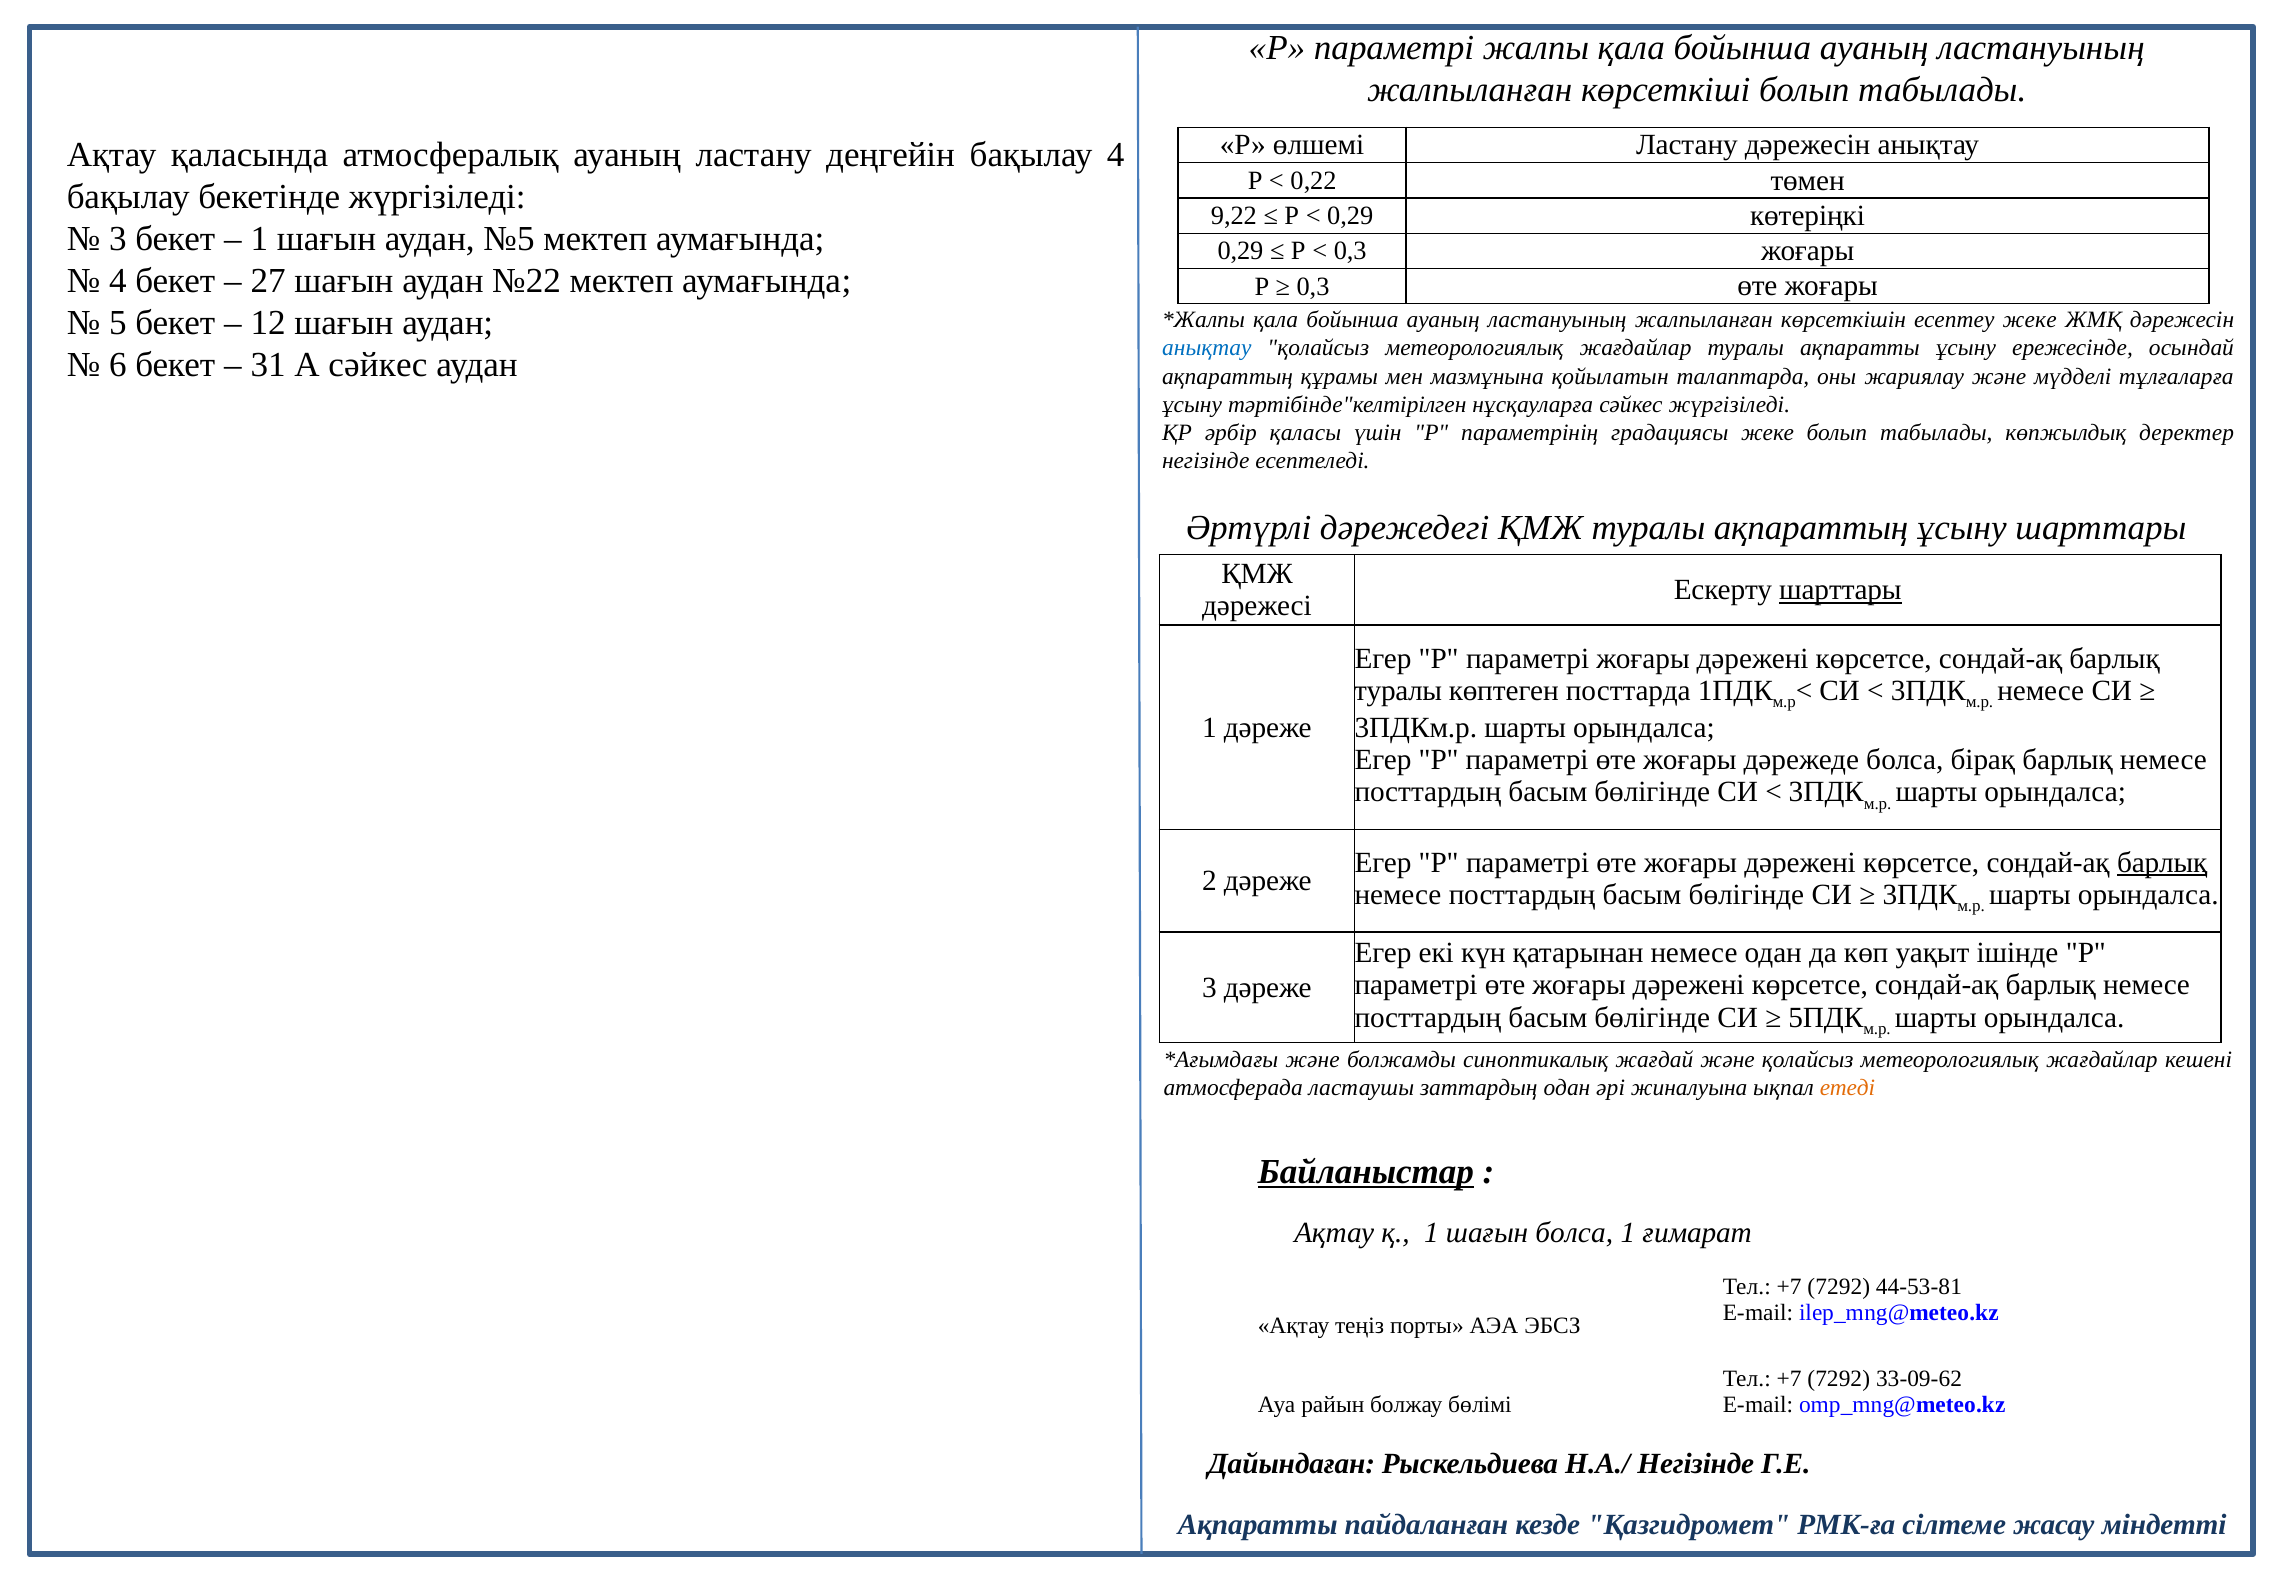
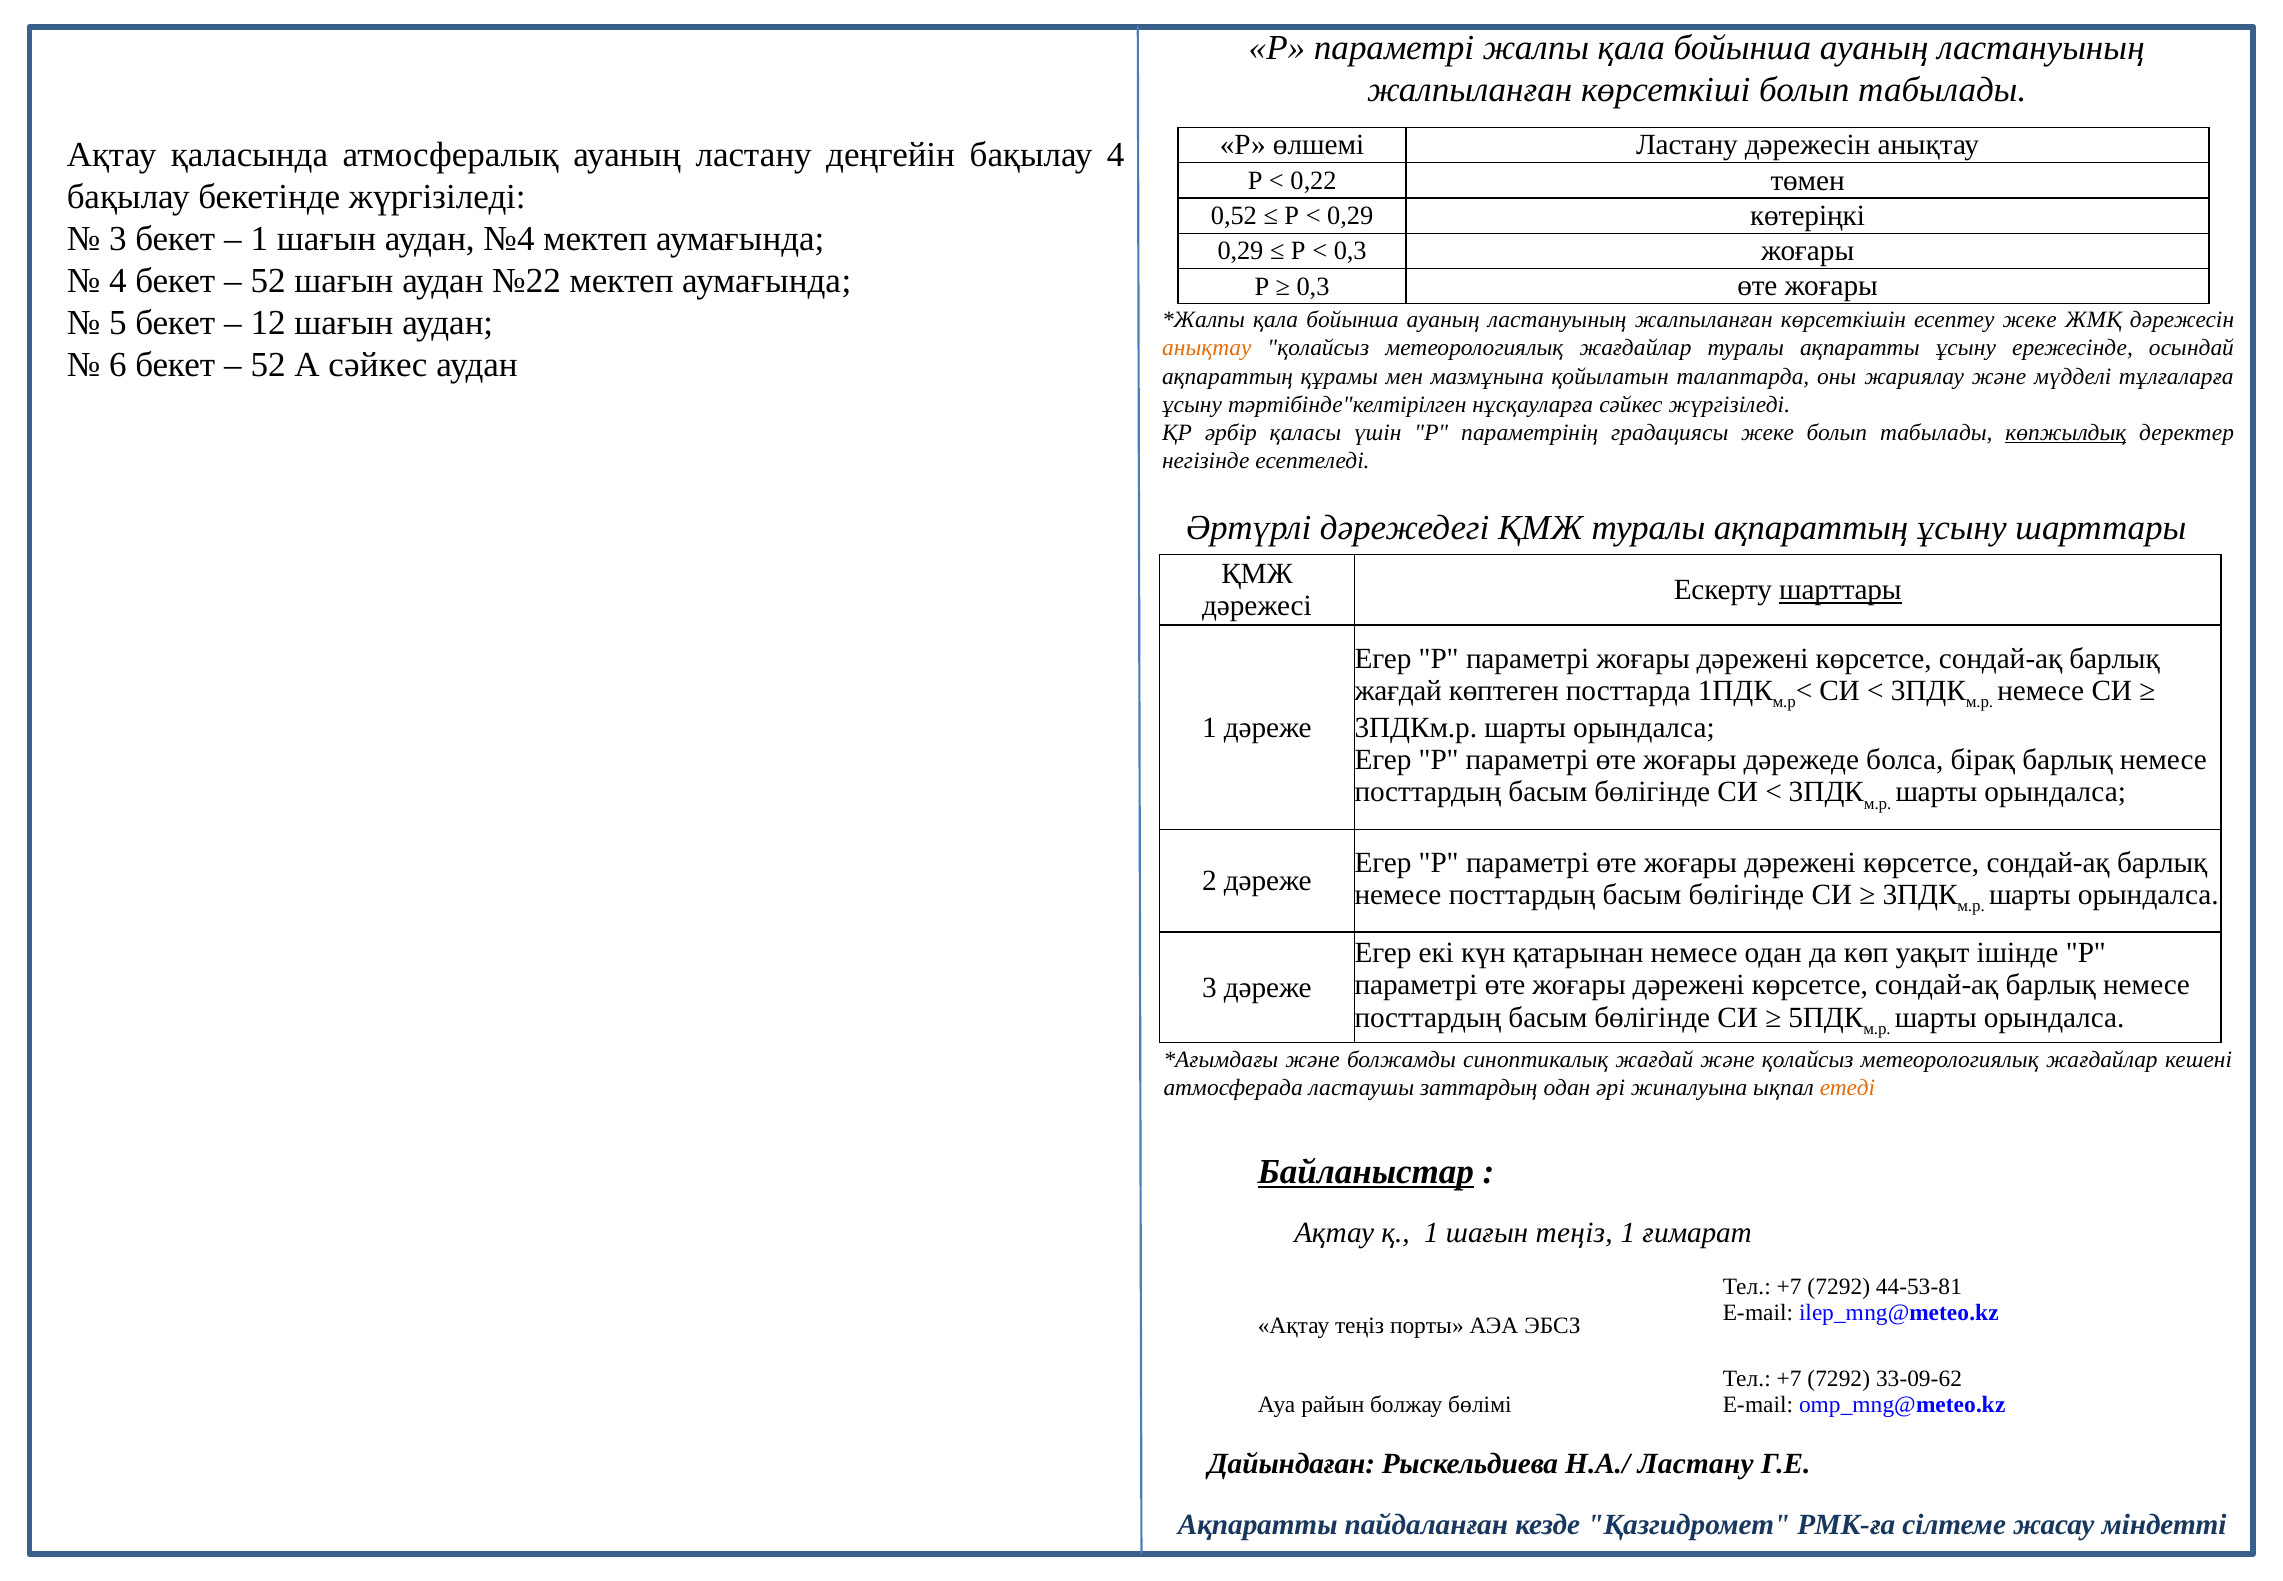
9,22: 9,22 -> 0,52
№5: №5 -> №4
27 at (268, 281): 27 -> 52
анықтау at (1207, 348) colour: blue -> orange
31 at (268, 365): 31 -> 52
көпжылдық underline: none -> present
туралы at (1398, 690): туралы -> жағдай
барлық at (2162, 862) underline: present -> none
шағын болса: болса -> теңіз
Н.А./ Негізінде: Негізінде -> Ластану
